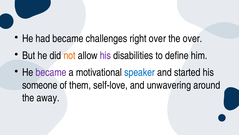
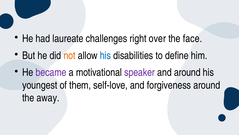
had became: became -> laureate
the over: over -> face
his at (105, 55) colour: purple -> blue
speaker colour: blue -> purple
and started: started -> around
someone: someone -> youngest
unwavering: unwavering -> forgiveness
